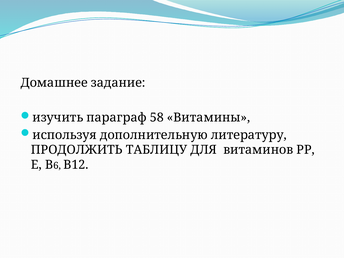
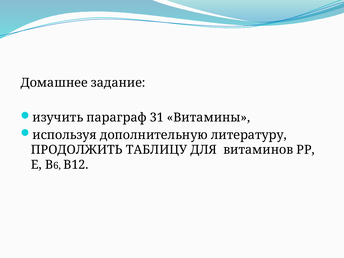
58: 58 -> 31
